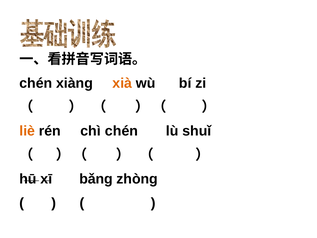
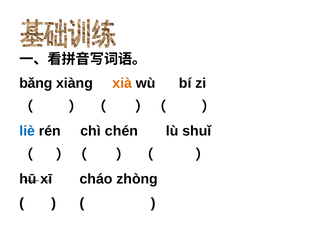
chén at (36, 83): chén -> bǎng
liè colour: orange -> blue
bǎng: bǎng -> cháo
